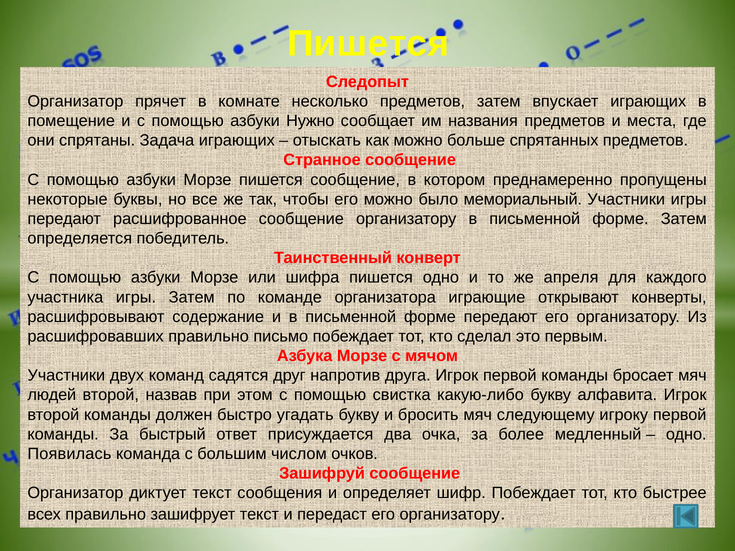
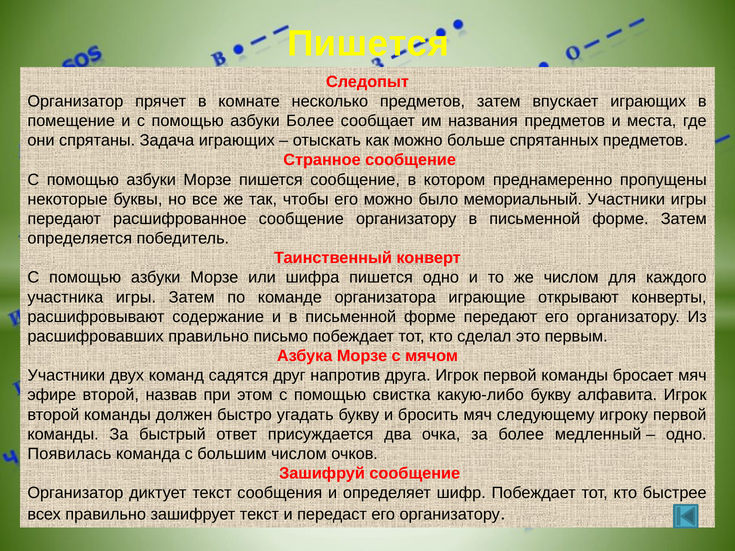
азбуки Нужно: Нужно -> Более
же апреля: апреля -> числом
людей: людей -> эфире
